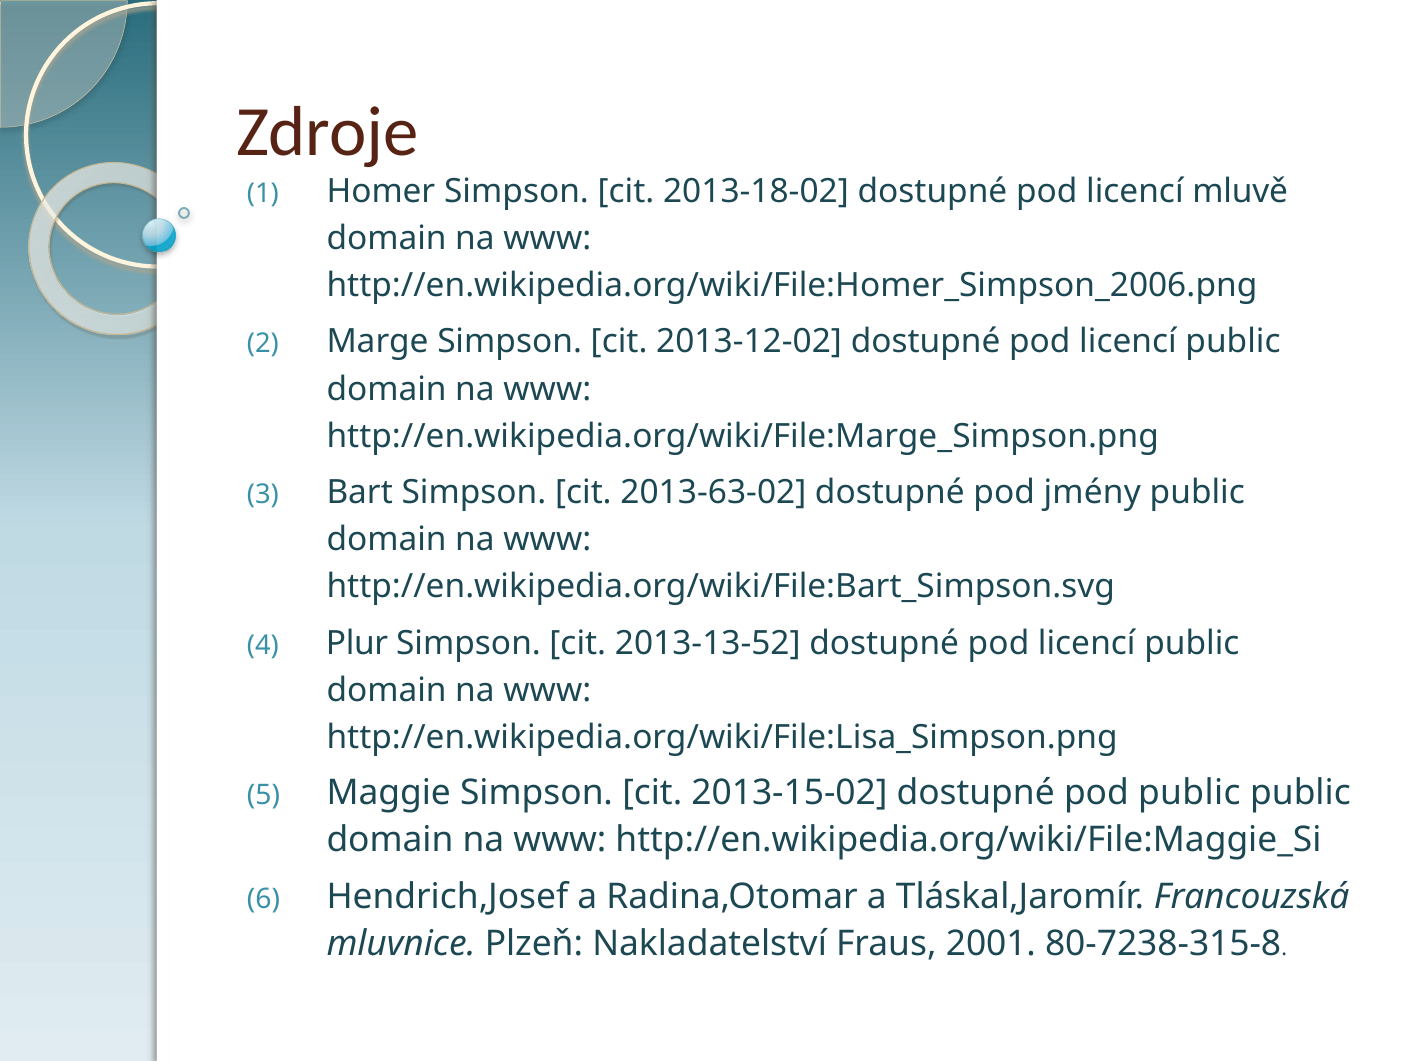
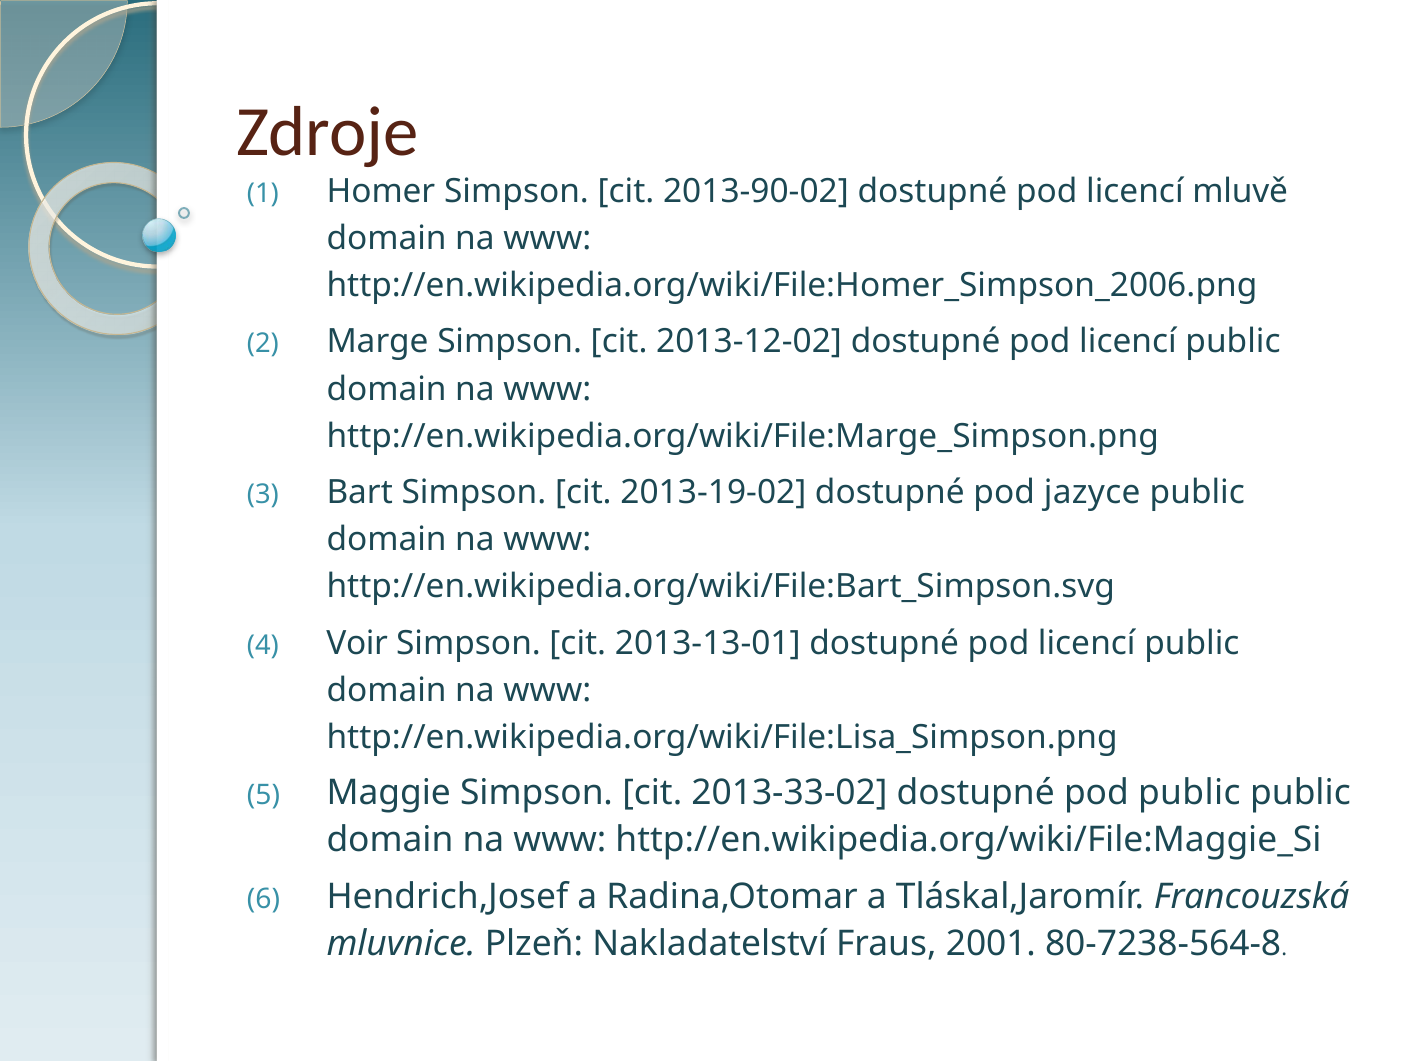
2013-18-02: 2013-18-02 -> 2013-90-02
2013-63-02: 2013-63-02 -> 2013-19-02
jmény: jmény -> jazyce
Plur: Plur -> Voir
2013-13-52: 2013-13-52 -> 2013-13-01
2013-15-02: 2013-15-02 -> 2013-33-02
80-7238-315-8: 80-7238-315-8 -> 80-7238-564-8
